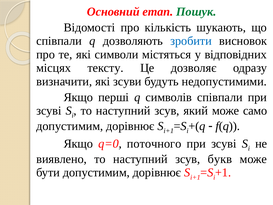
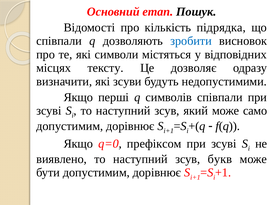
Пошук colour: green -> black
шукають: шукають -> підрядка
поточного: поточного -> префіксом
